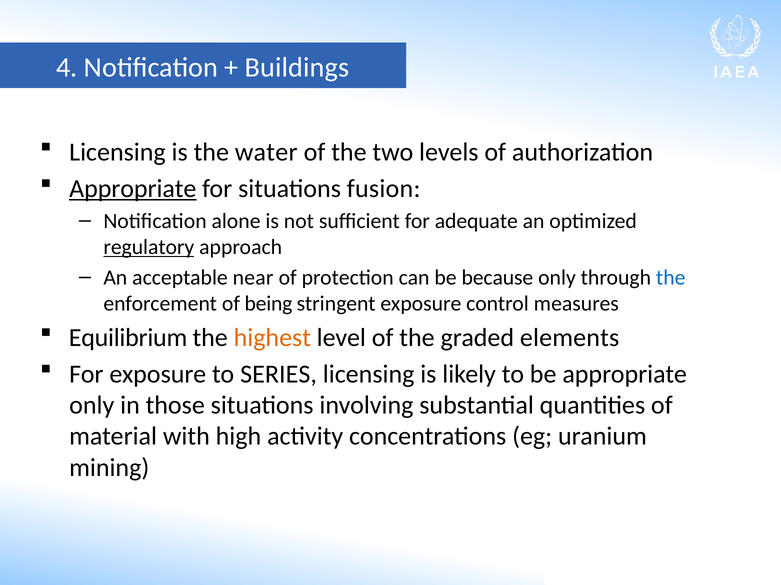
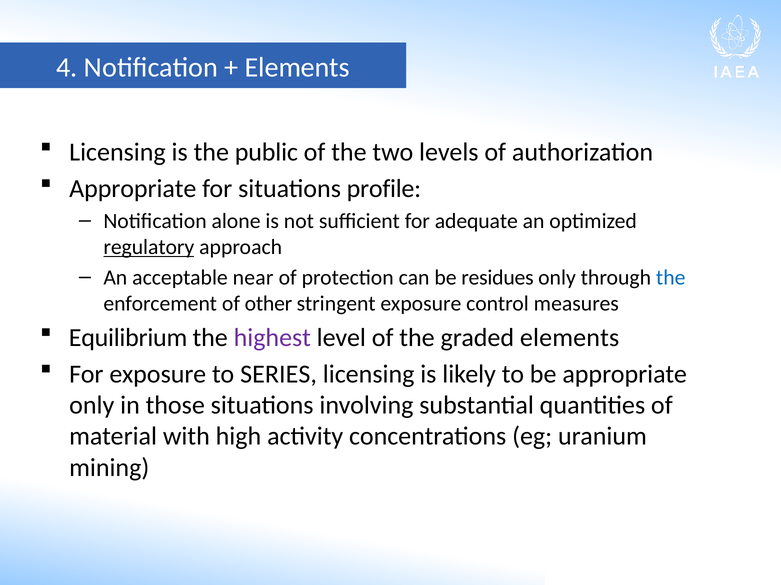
Buildings at (297, 67): Buildings -> Elements
water: water -> public
Appropriate at (133, 189) underline: present -> none
fusion: fusion -> profile
because: because -> residues
being: being -> other
highest colour: orange -> purple
